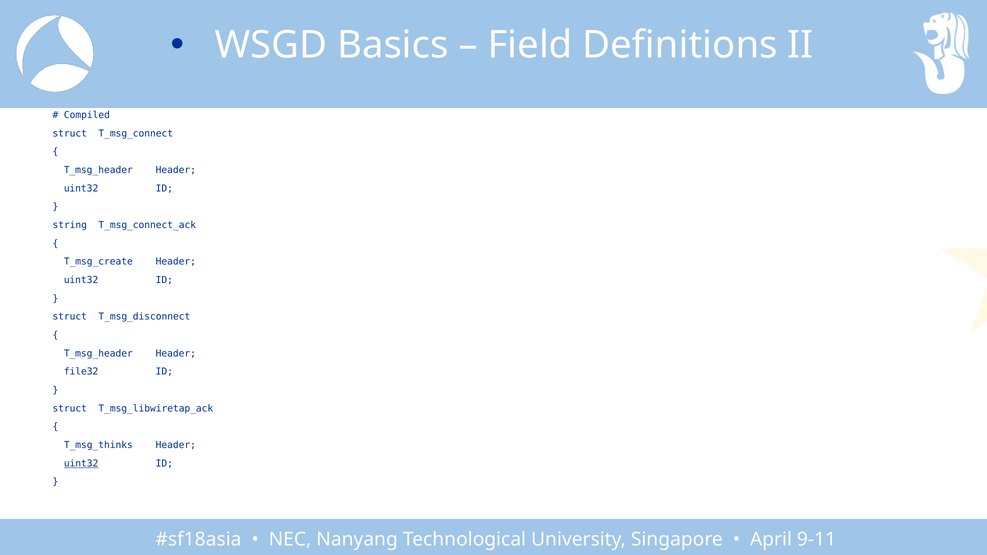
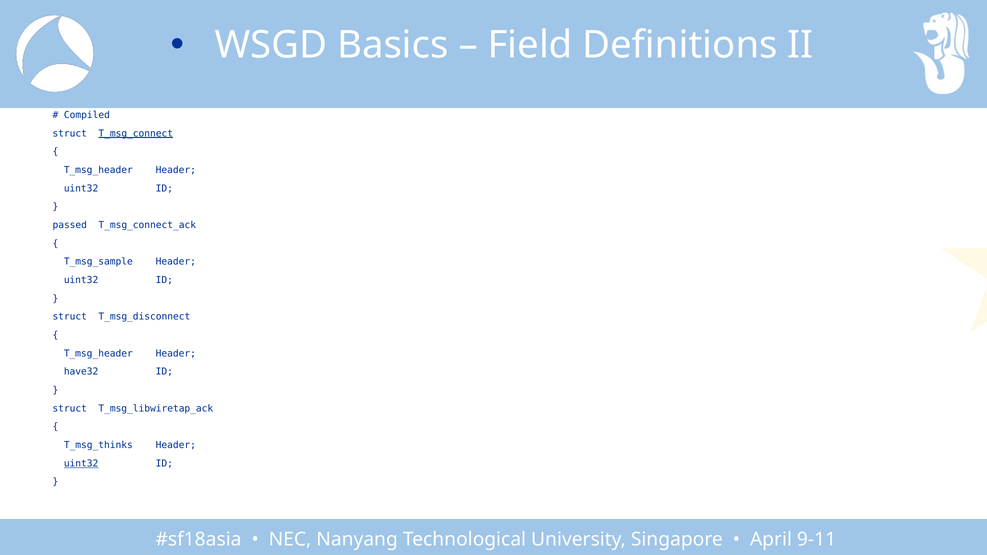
T_msg_connect underline: none -> present
string: string -> passed
T_msg_create: T_msg_create -> T_msg_sample
file32: file32 -> have32
